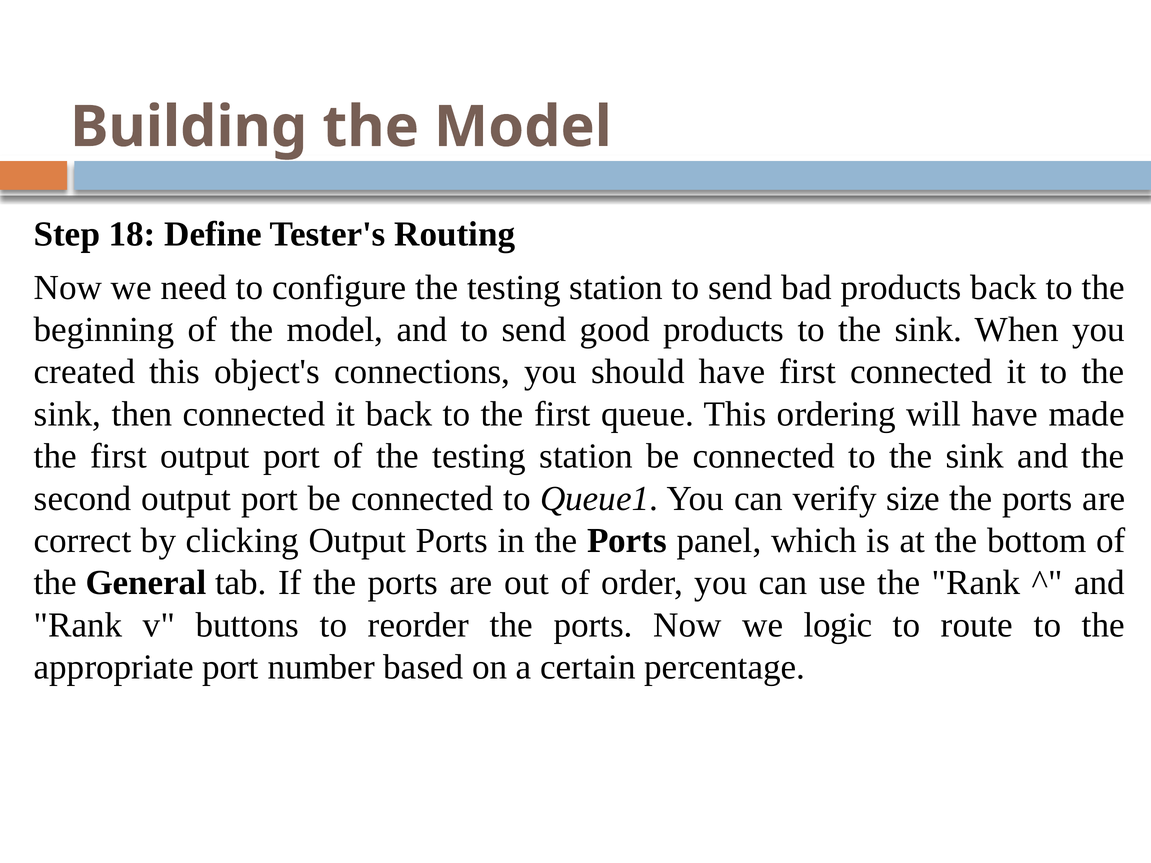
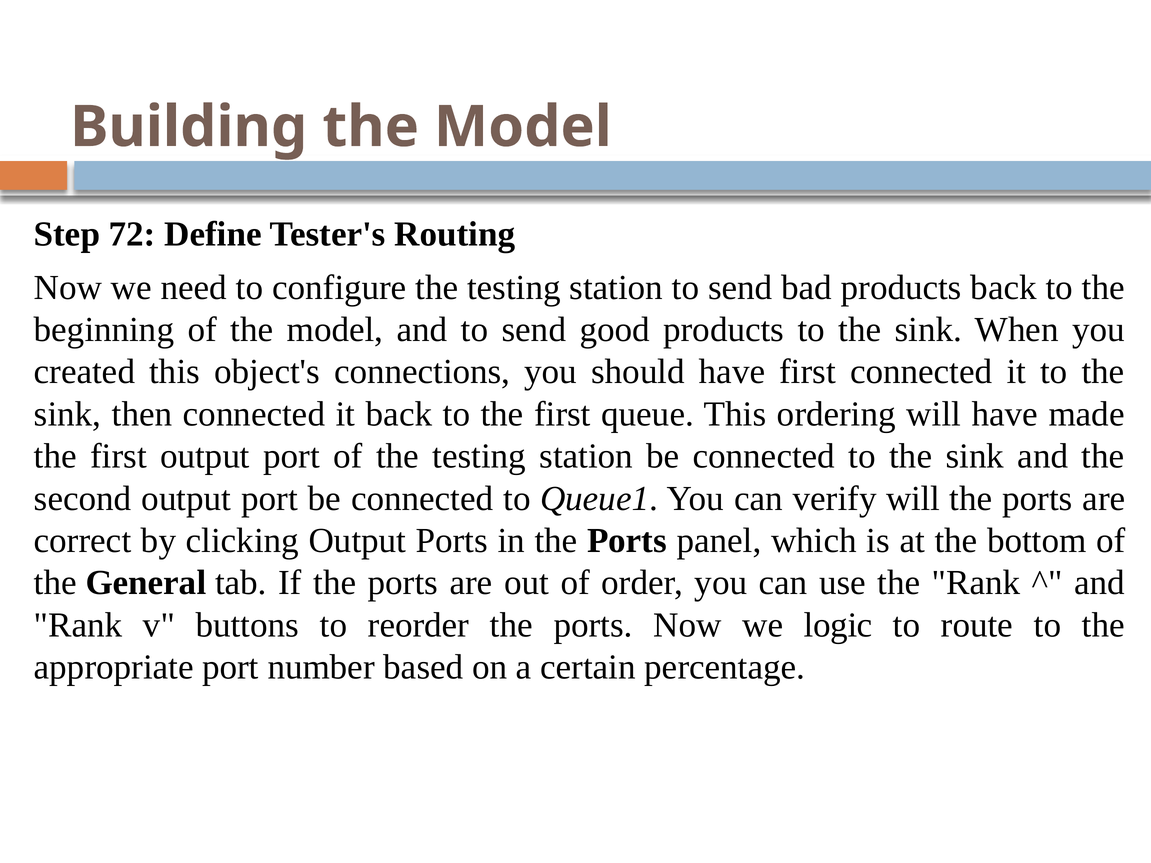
18: 18 -> 72
verify size: size -> will
